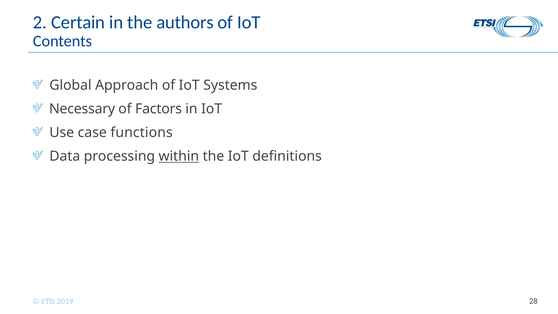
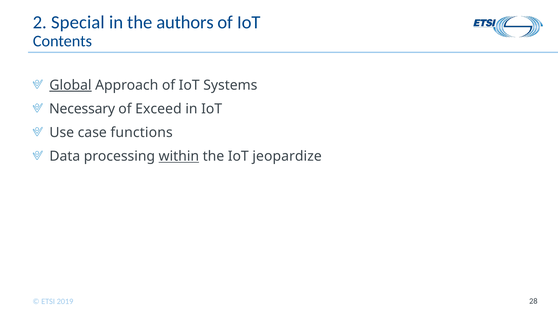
Certain: Certain -> Special
Global underline: none -> present
Factors: Factors -> Exceed
definitions: definitions -> jeopardize
